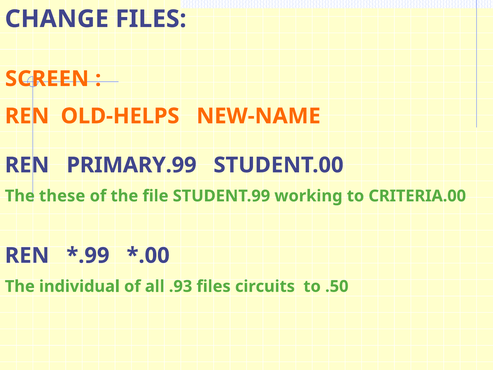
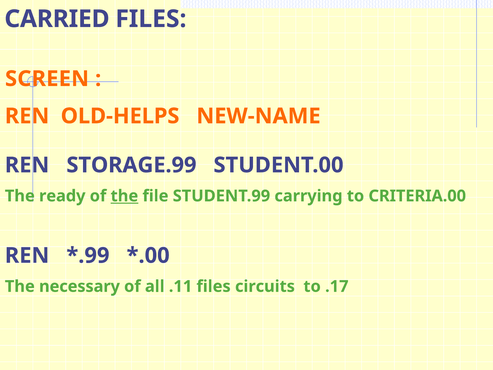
CHANGE: CHANGE -> CARRIED
PRIMARY.99: PRIMARY.99 -> STORAGE.99
these: these -> ready
the at (124, 196) underline: none -> present
working: working -> carrying
individual: individual -> necessary
.93: .93 -> .11
.50: .50 -> .17
